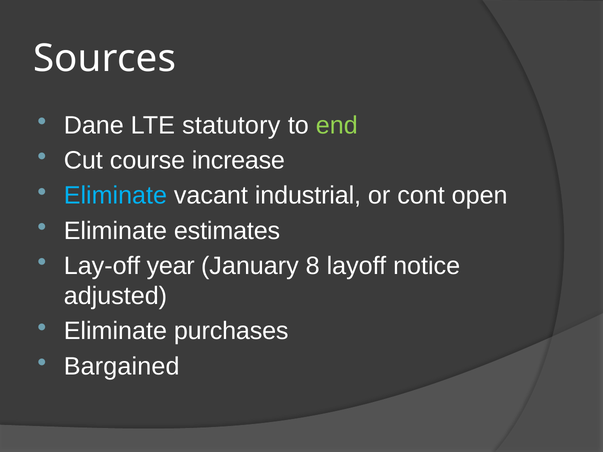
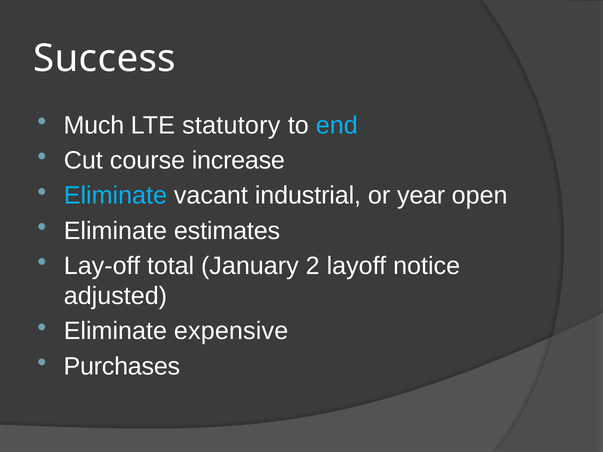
Sources: Sources -> Success
Dane: Dane -> Much
end colour: light green -> light blue
cont: cont -> year
year: year -> total
8: 8 -> 2
purchases: purchases -> expensive
Bargained: Bargained -> Purchases
